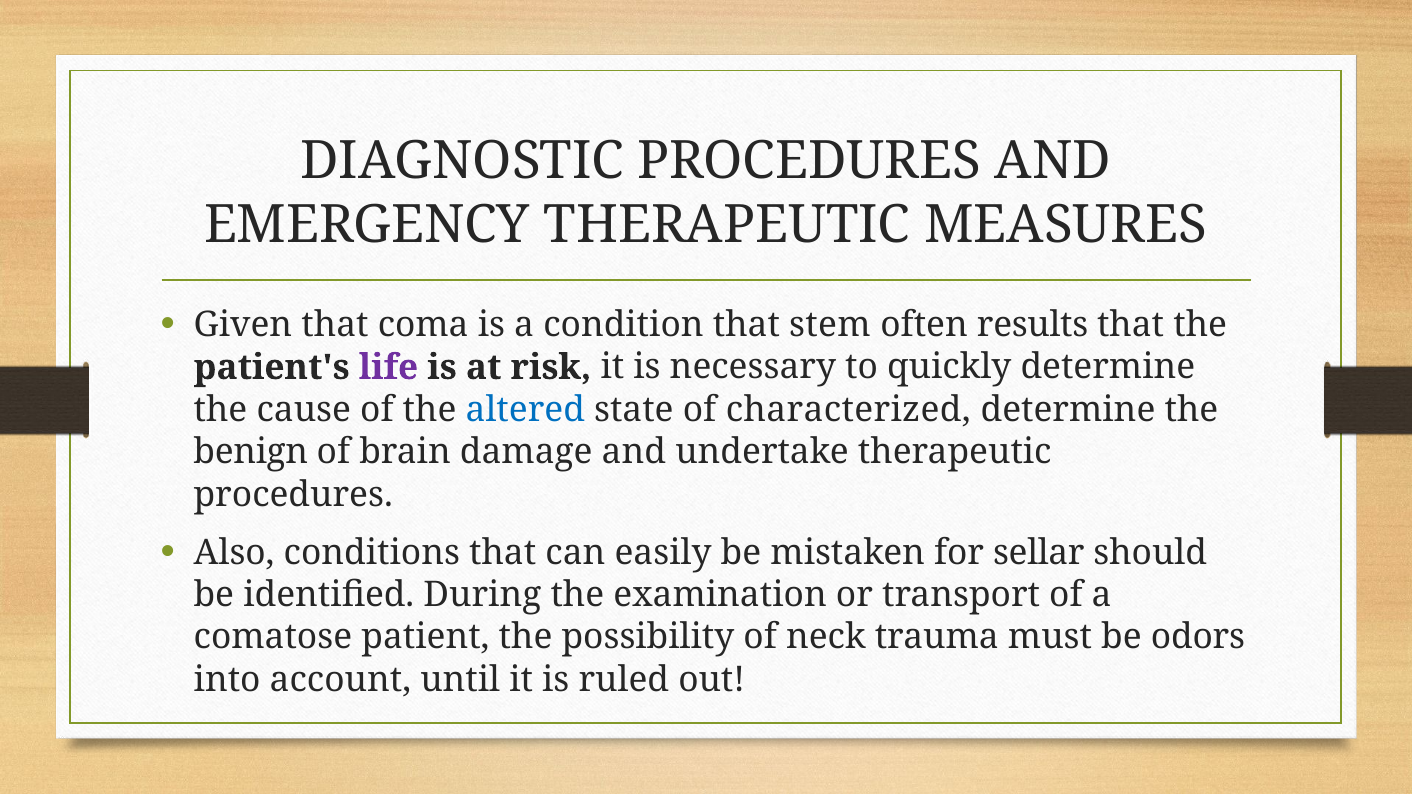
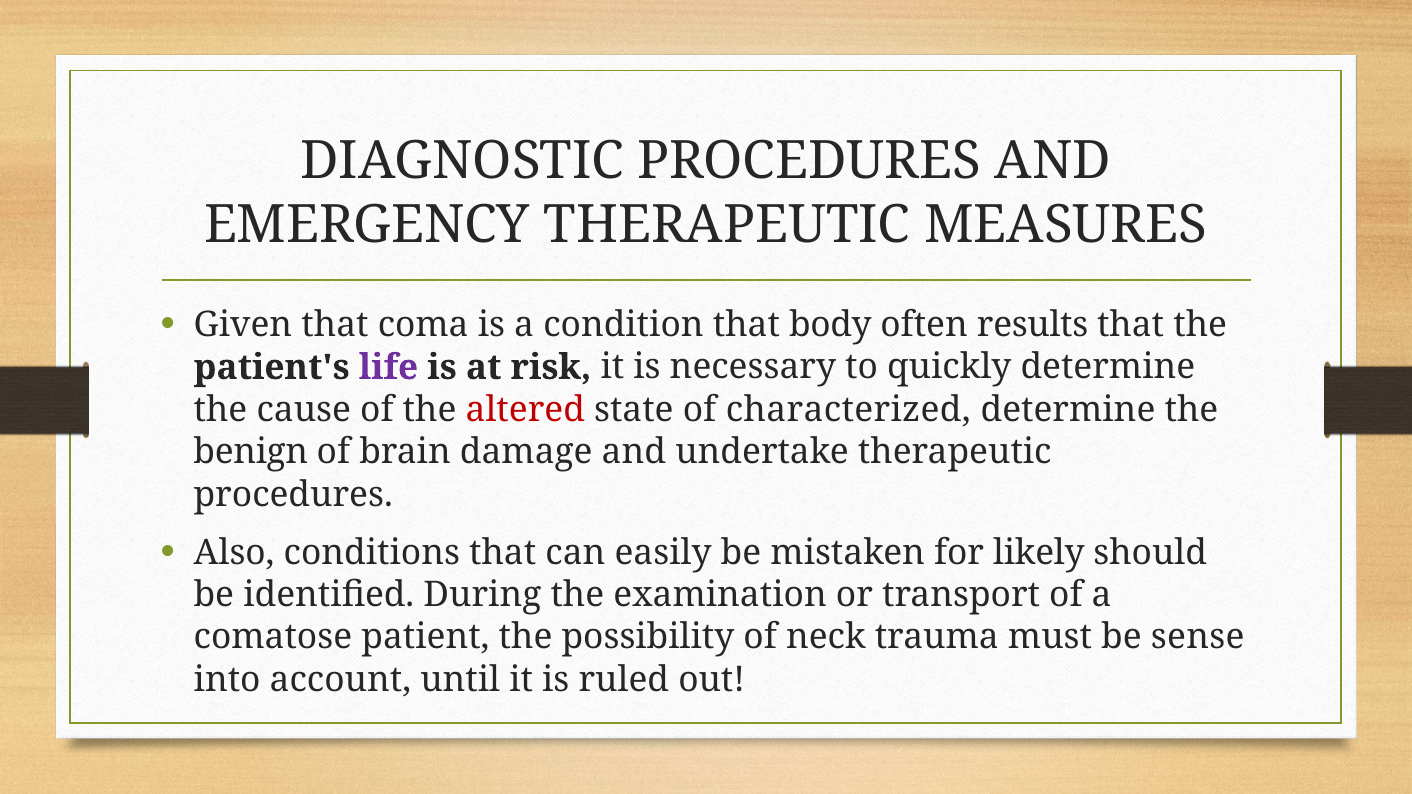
stem: stem -> body
altered colour: blue -> red
sellar: sellar -> likely
odors: odors -> sense
